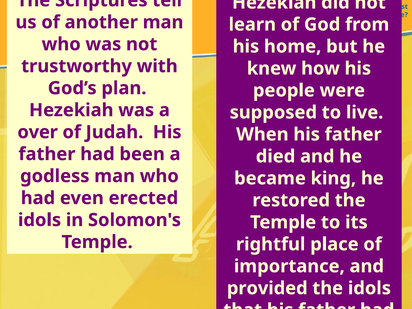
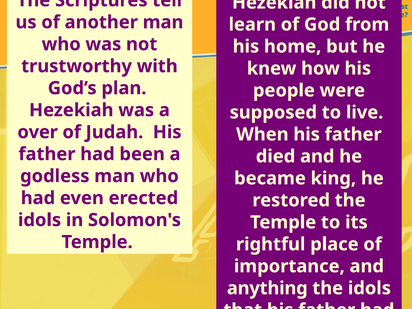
provided: provided -> anything
